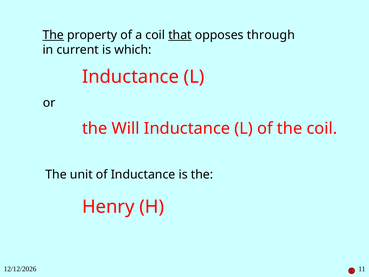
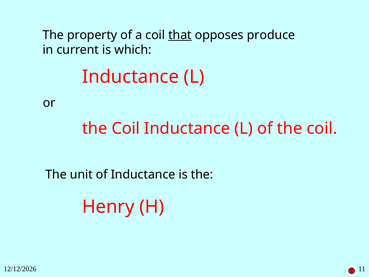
The at (53, 35) underline: present -> none
through: through -> produce
Will at (126, 128): Will -> Coil
